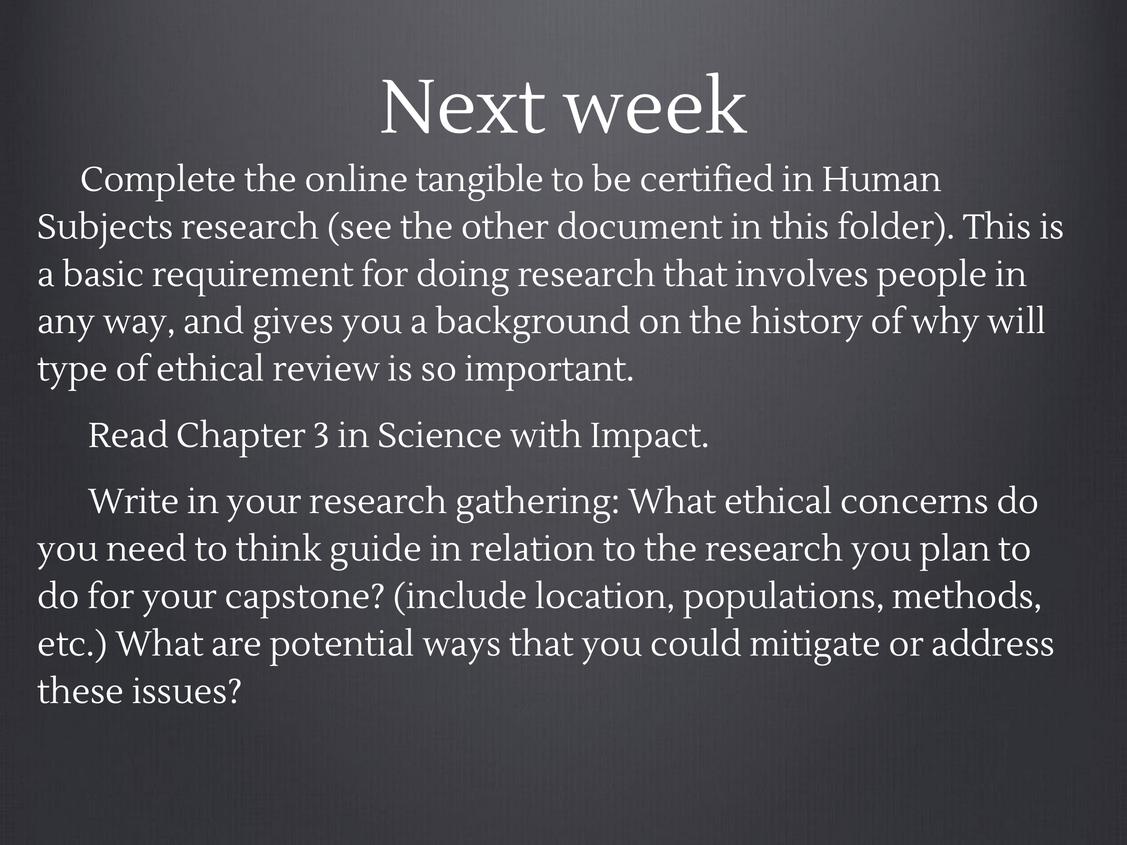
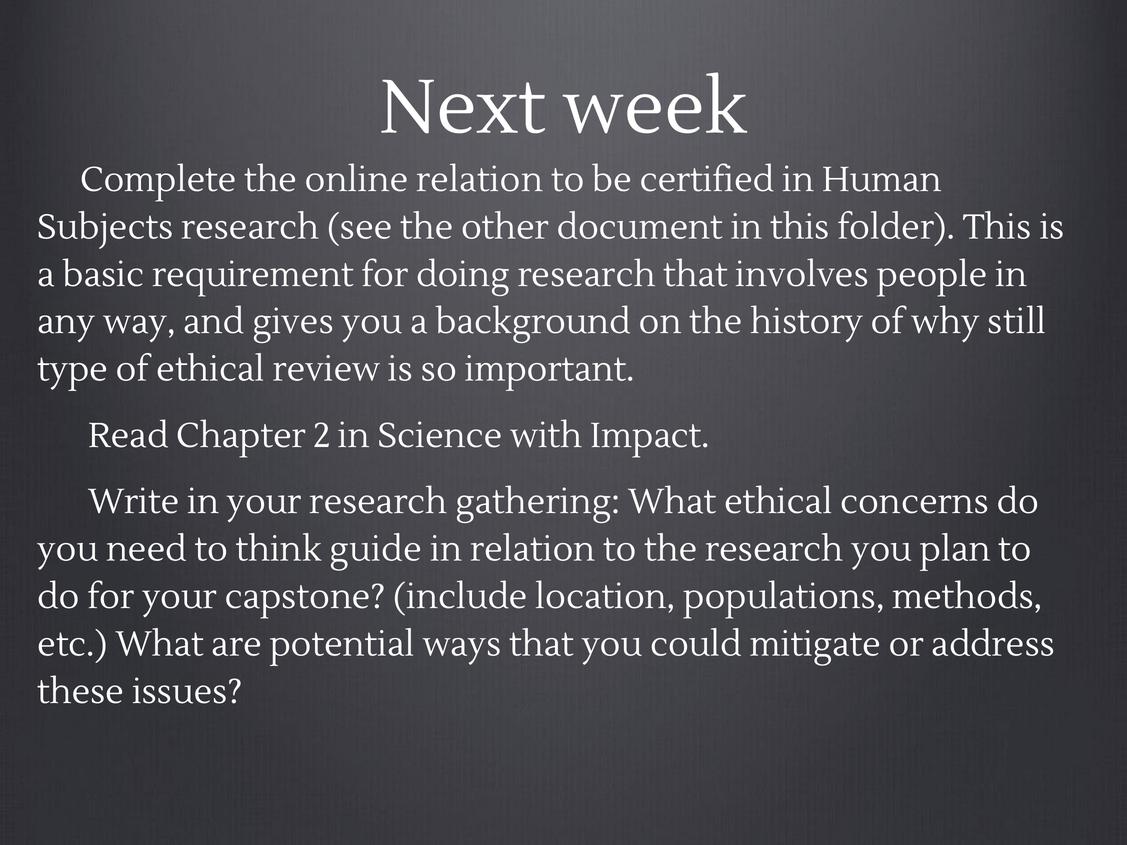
online tangible: tangible -> relation
will: will -> still
3: 3 -> 2
